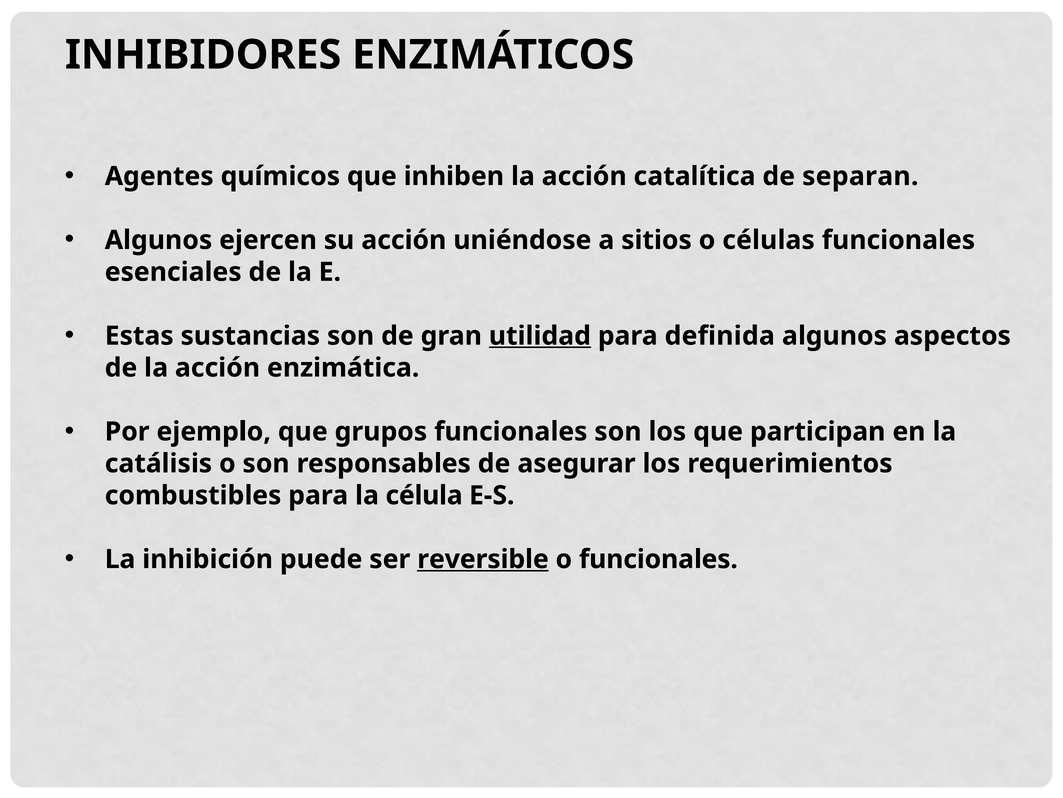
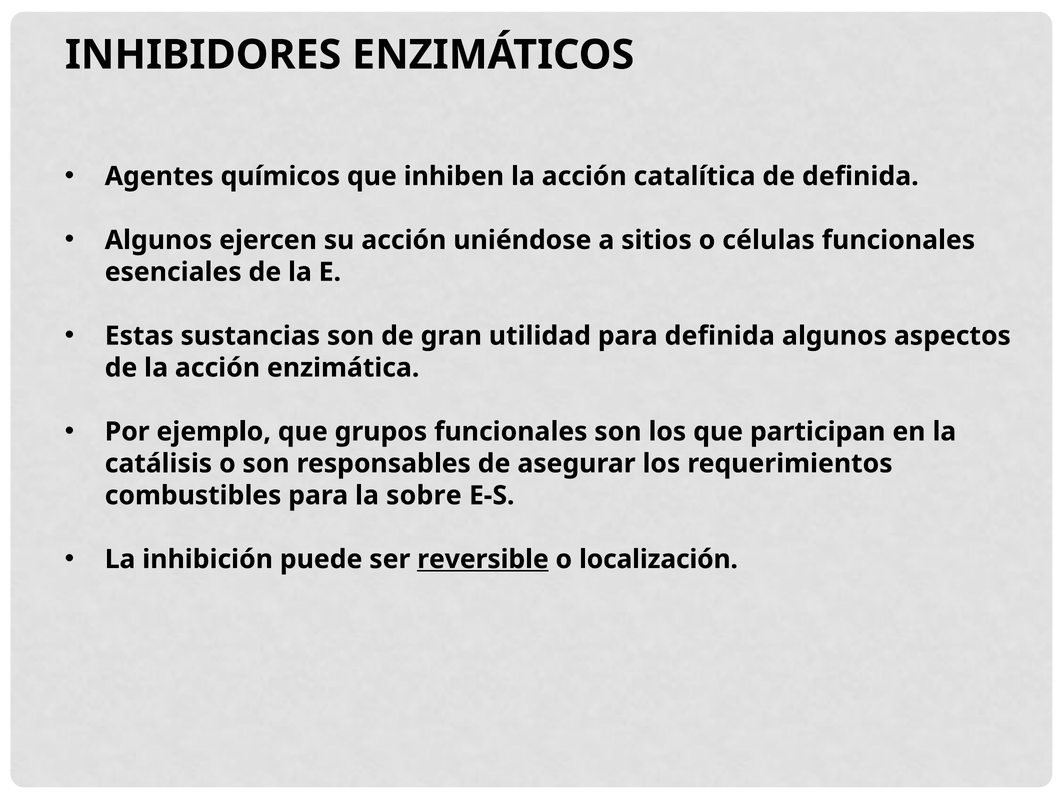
de separan: separan -> definida
utilidad underline: present -> none
célula: célula -> sobre
o funcionales: funcionales -> localización
